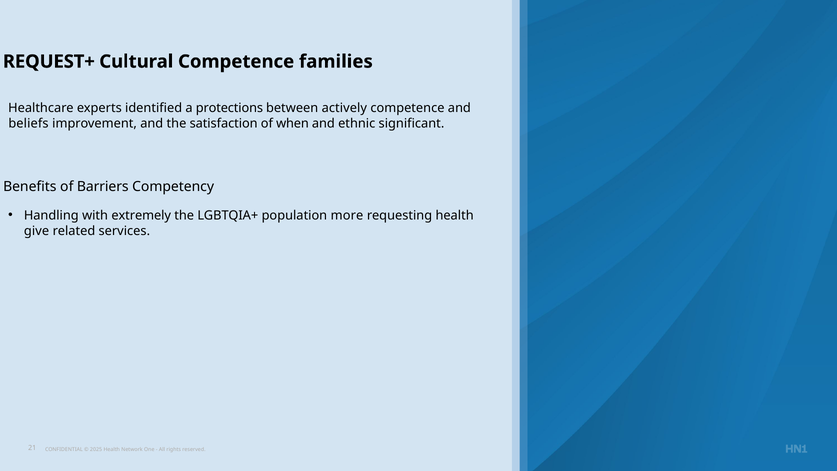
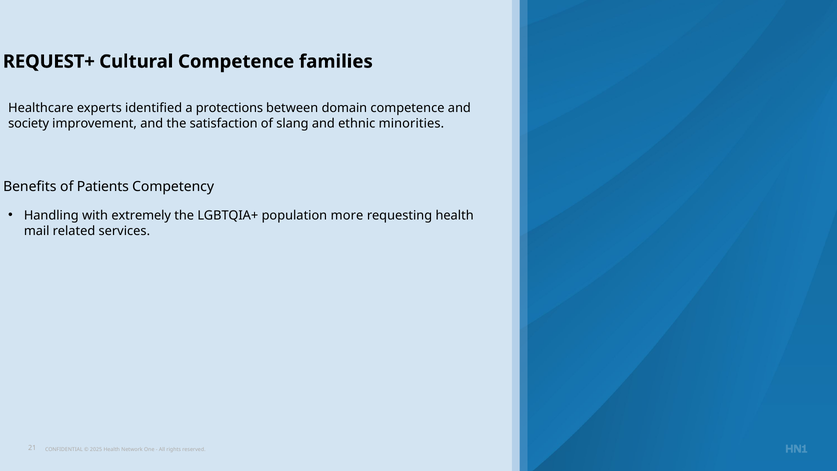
actively: actively -> domain
beliefs: beliefs -> society
when: when -> slang
significant: significant -> minorities
Barriers: Barriers -> Patients
give: give -> mail
